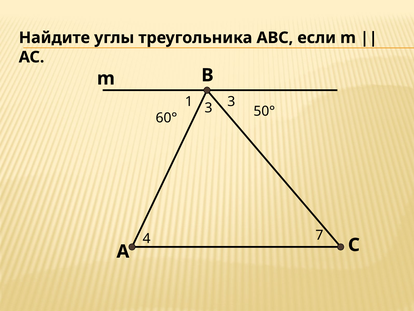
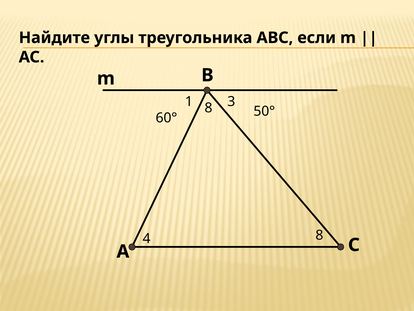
1 3: 3 -> 8
4 7: 7 -> 8
